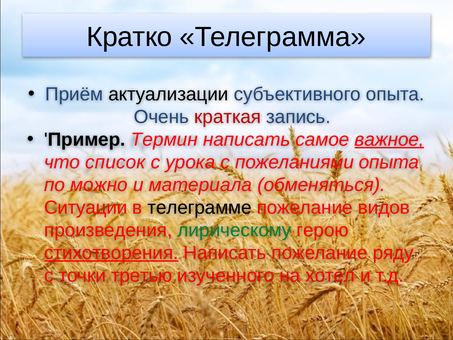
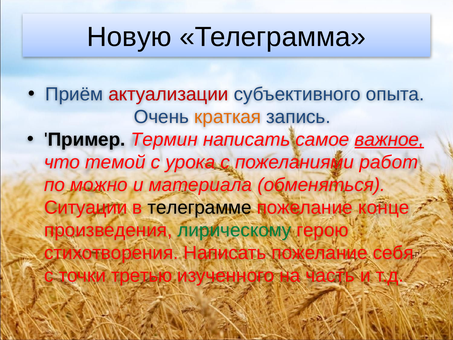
Кратко: Кратко -> Новую
актуализации colour: black -> red
краткая colour: red -> orange
список: список -> темой
пожеланиями опыта: опыта -> работ
видов: видов -> конце
стихотворения underline: present -> none
ряду: ряду -> себя
хотел: хотел -> часть
